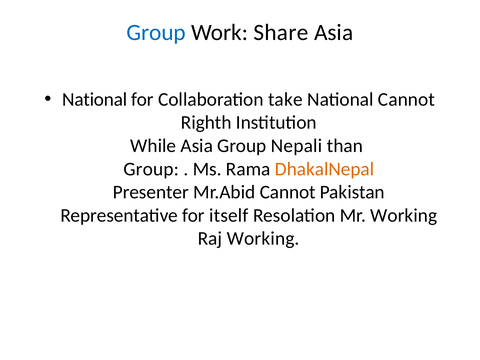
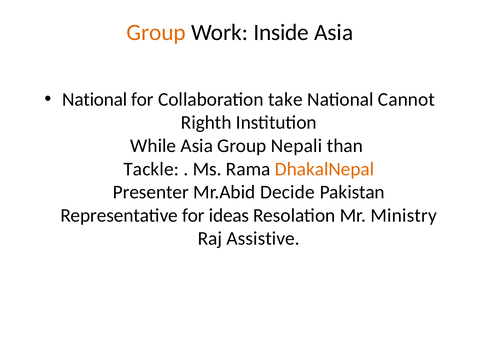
Group at (156, 32) colour: blue -> orange
Share: Share -> Inside
Group at (151, 169): Group -> Tackle
Mr.Abid Cannot: Cannot -> Decide
itself: itself -> ideas
Mr Working: Working -> Ministry
Raj Working: Working -> Assistive
